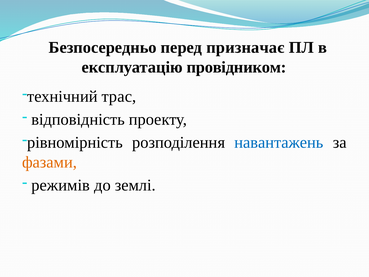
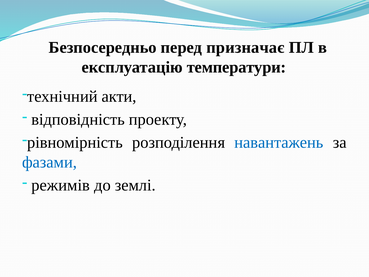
провідником: провідником -> температури
трас: трас -> акти
фазами colour: orange -> blue
